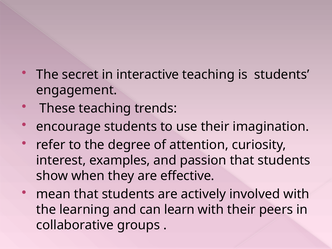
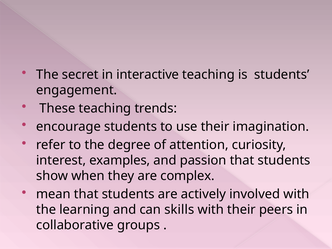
effective: effective -> complex
learn: learn -> skills
